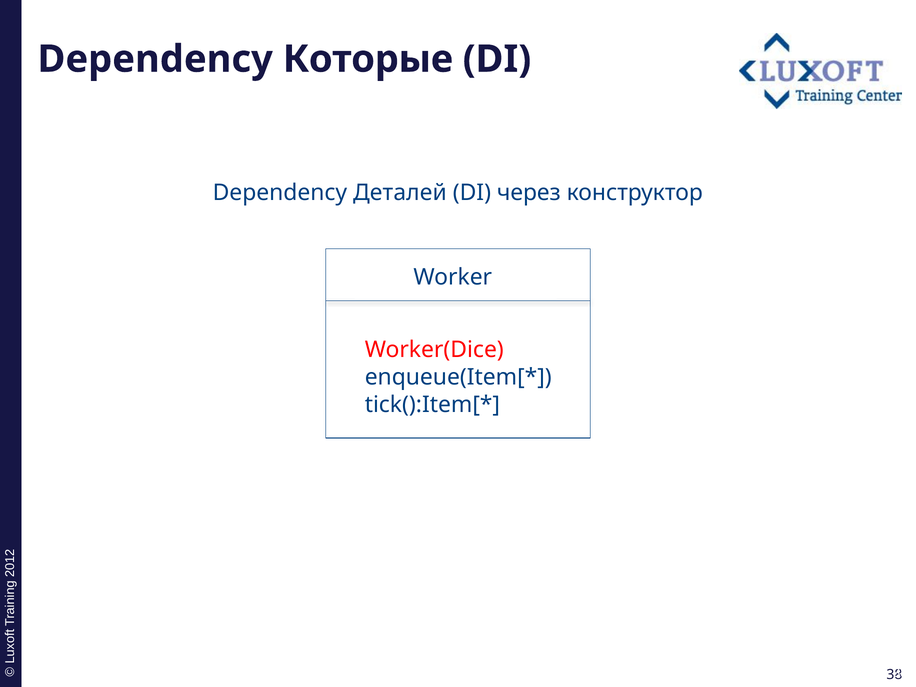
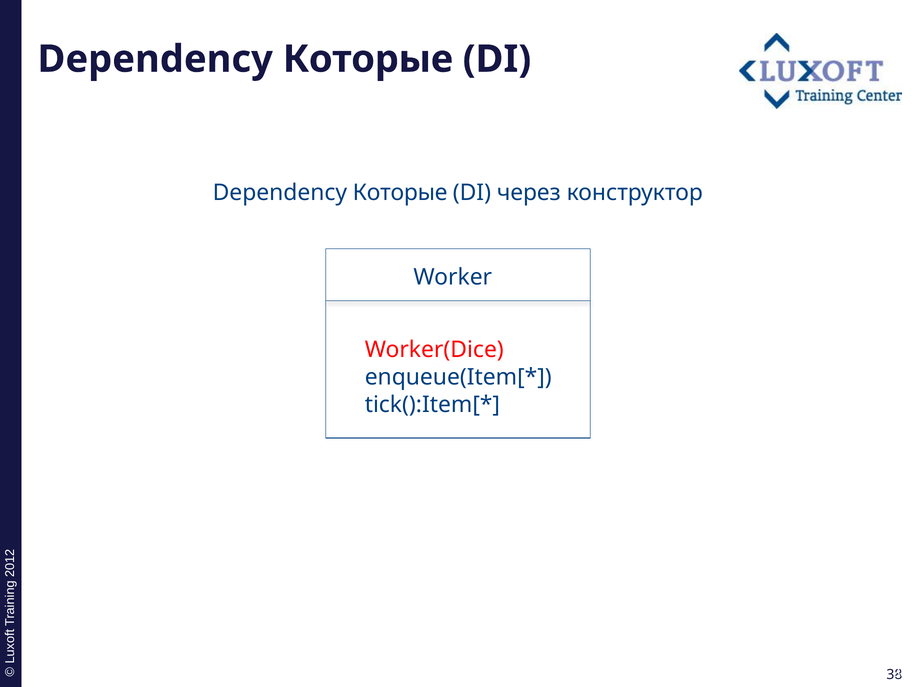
Деталей at (400, 193): Деталей -> Которые
